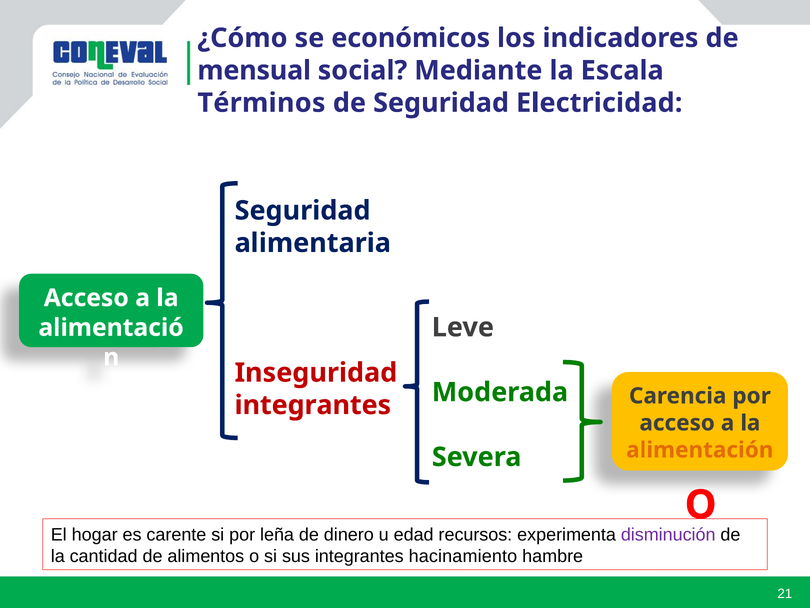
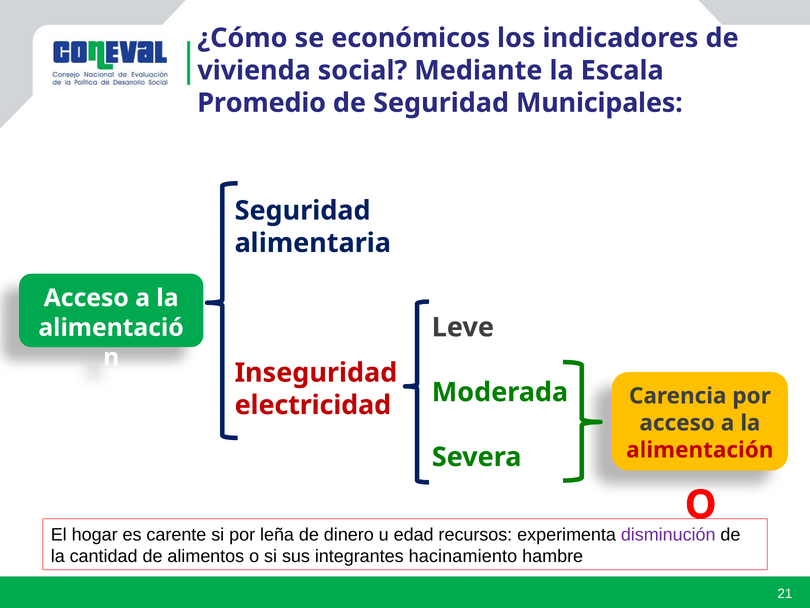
mensual: mensual -> vivienda
Términos: Términos -> Promedio
Electricidad: Electricidad -> Municipales
integrantes at (313, 405): integrantes -> electricidad
alimentación colour: orange -> red
